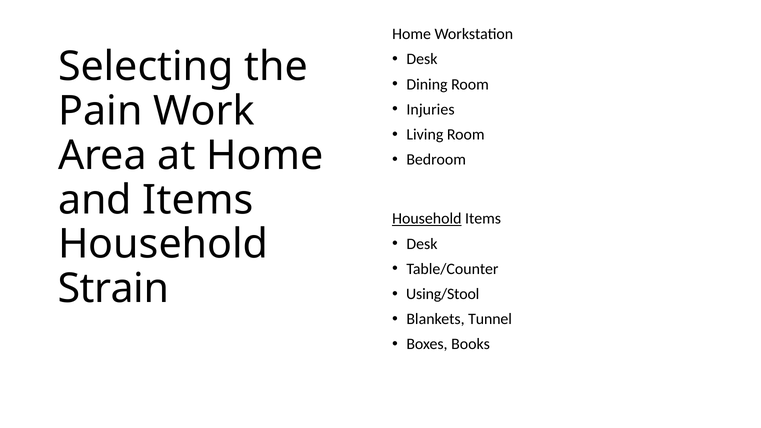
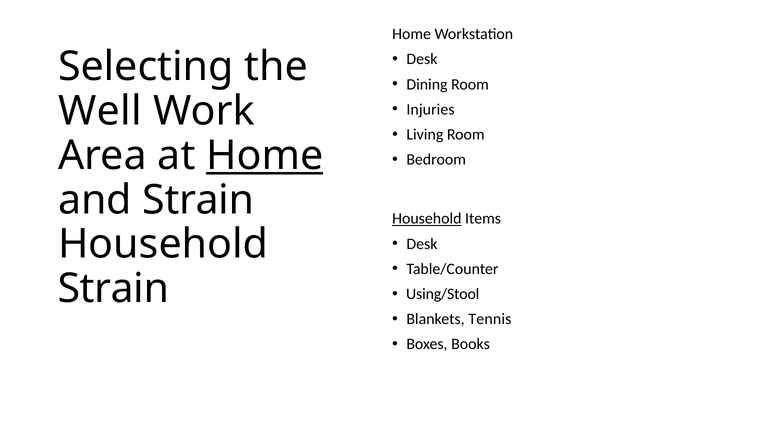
Pain: Pain -> Well
Home at (265, 155) underline: none -> present
and Items: Items -> Strain
Tunnel: Tunnel -> Tennis
